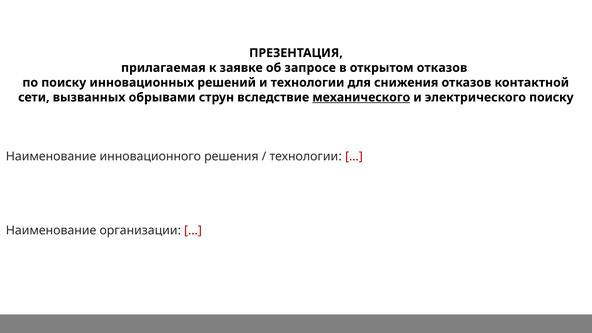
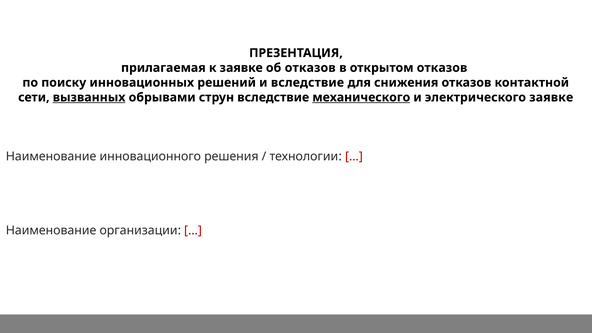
об запросе: запросе -> отказов
и технологии: технологии -> вследствие
вызванных underline: none -> present
электрического поиску: поиску -> заявке
